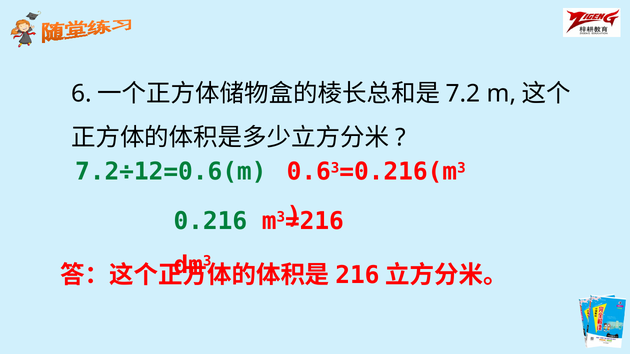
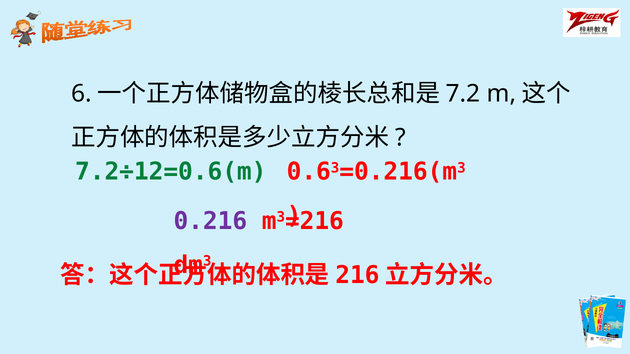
0.216 colour: green -> purple
